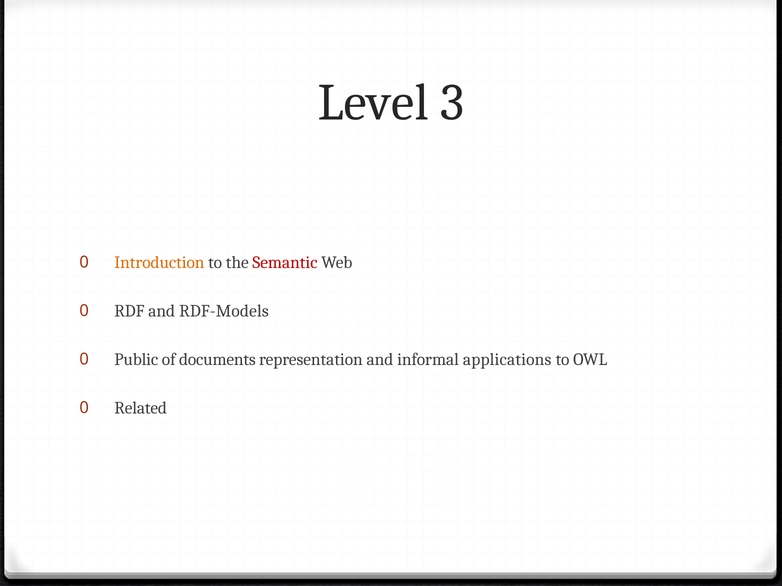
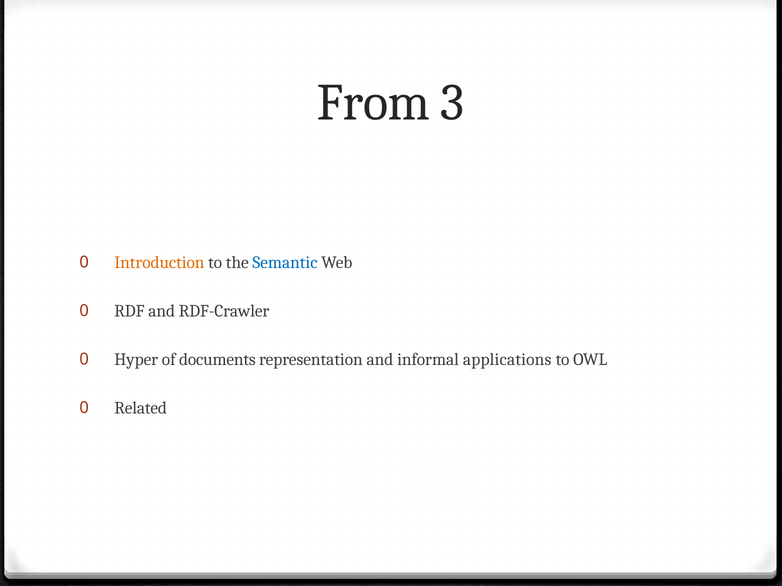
Level: Level -> From
Semantic colour: red -> blue
RDF-Models: RDF-Models -> RDF-Crawler
Public: Public -> Hyper
